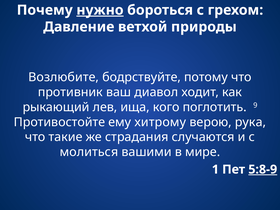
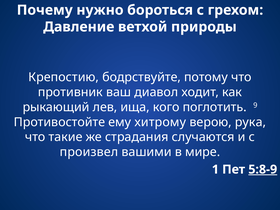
нужно underline: present -> none
Возлюбите: Возлюбите -> Крепостию
молиться: молиться -> произвел
